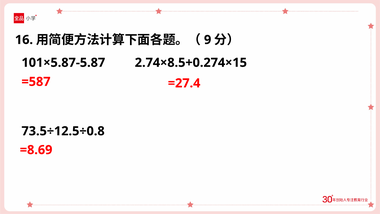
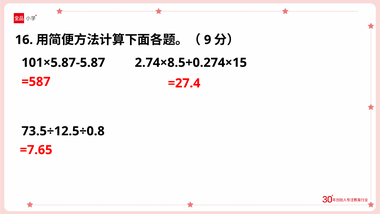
=8.69: =8.69 -> =7.65
